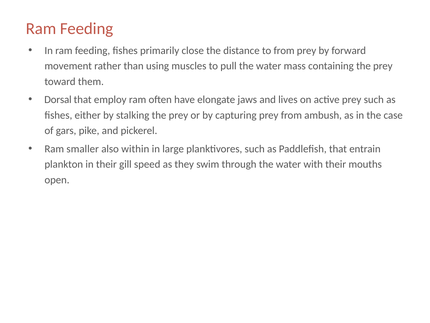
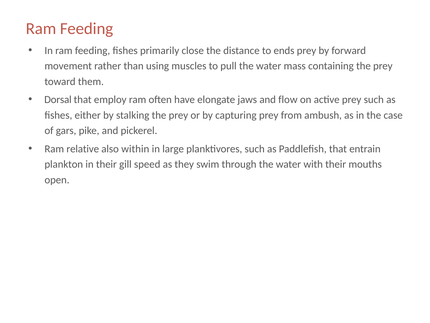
to from: from -> ends
lives: lives -> flow
smaller: smaller -> relative
